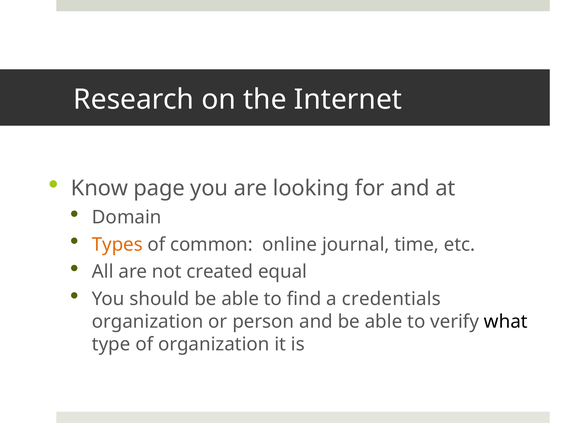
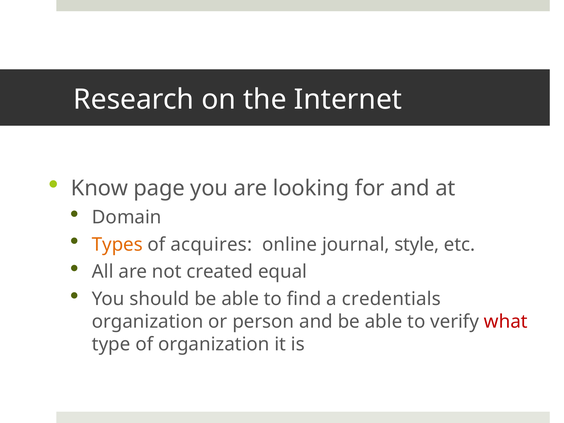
common: common -> acquires
time: time -> style
what colour: black -> red
